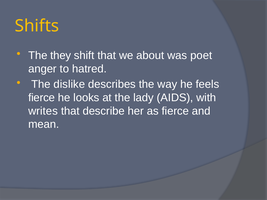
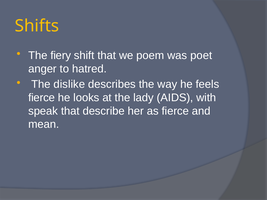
they: they -> fiery
about: about -> poem
writes: writes -> speak
